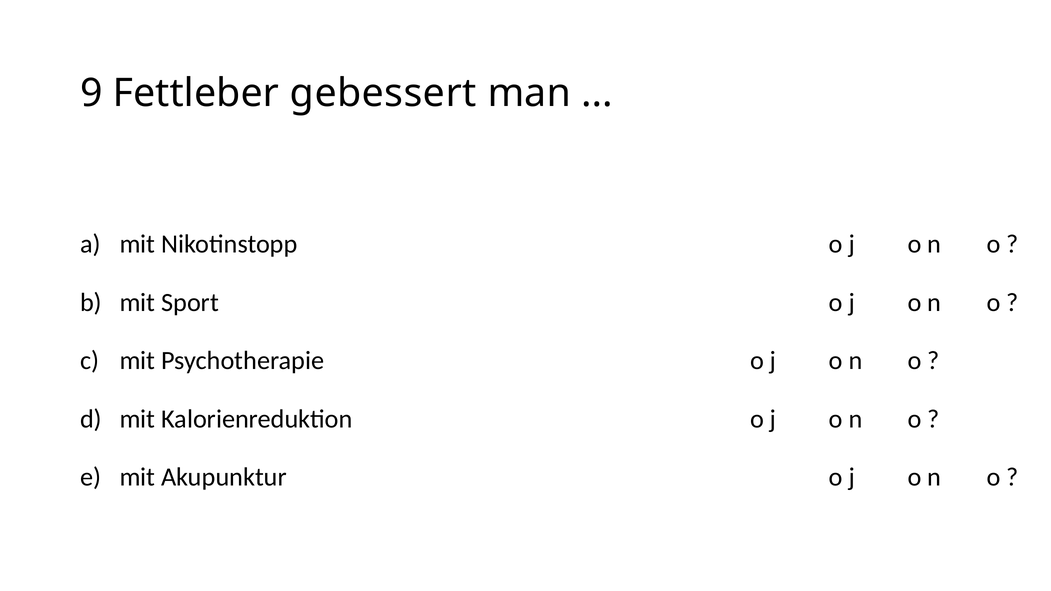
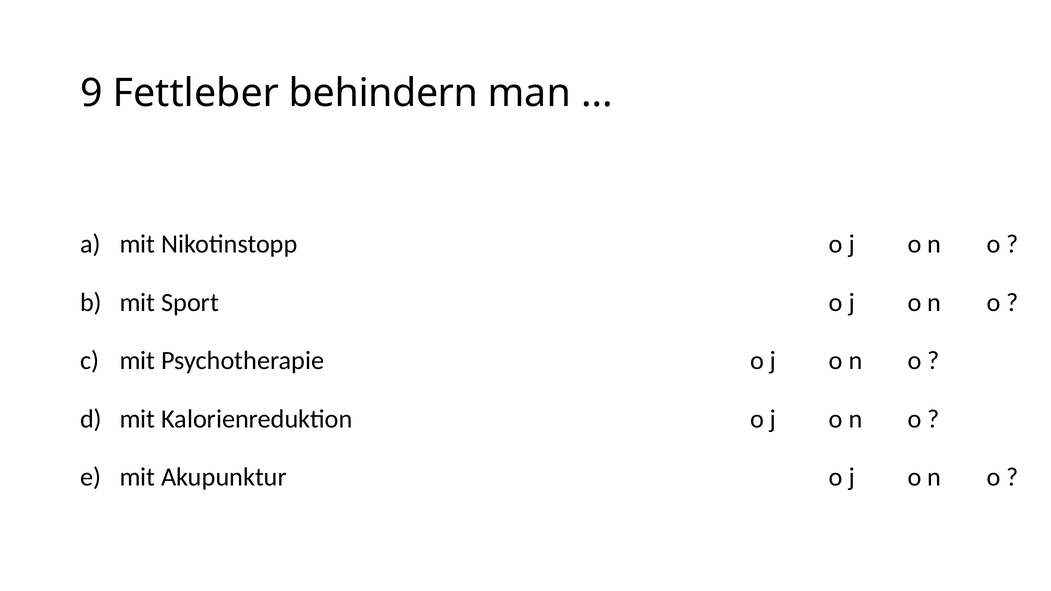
gebessert: gebessert -> behindern
